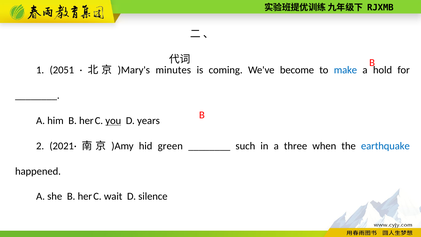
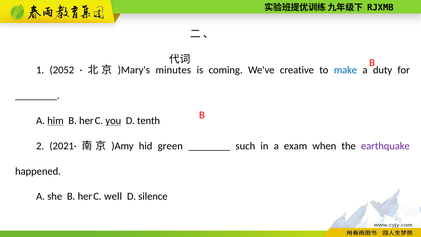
2051: 2051 -> 2052
become: become -> creative
hold: hold -> duty
him underline: none -> present
years: years -> tenth
three: three -> exam
earthquake colour: blue -> purple
wait: wait -> well
